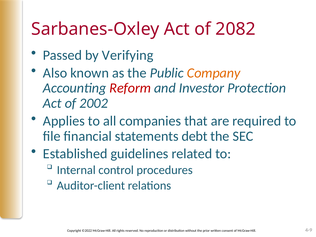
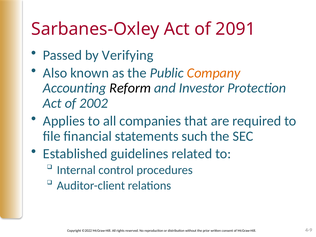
2082: 2082 -> 2091
Reform colour: red -> black
debt: debt -> such
